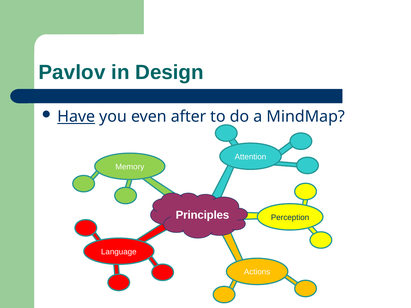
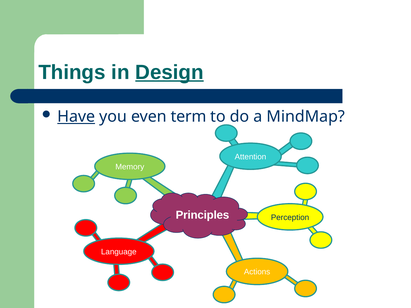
Pavlov: Pavlov -> Things
Design underline: none -> present
after: after -> term
